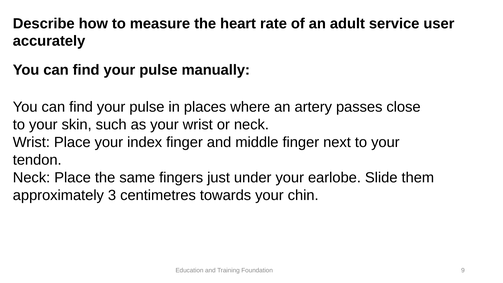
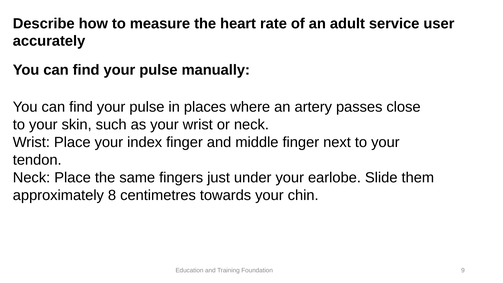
3: 3 -> 8
